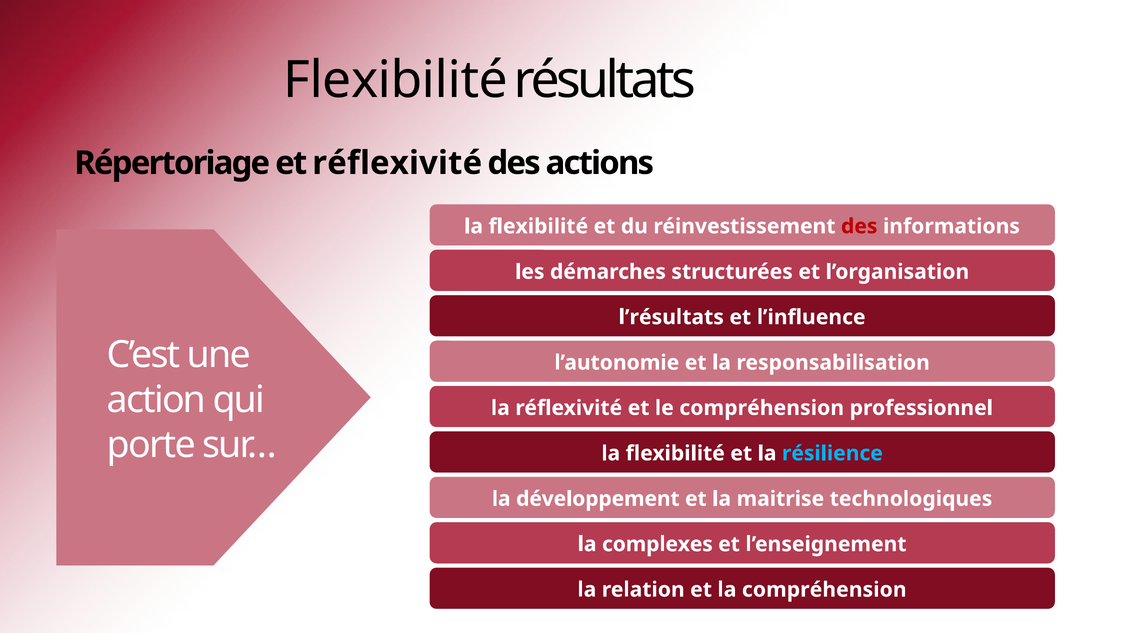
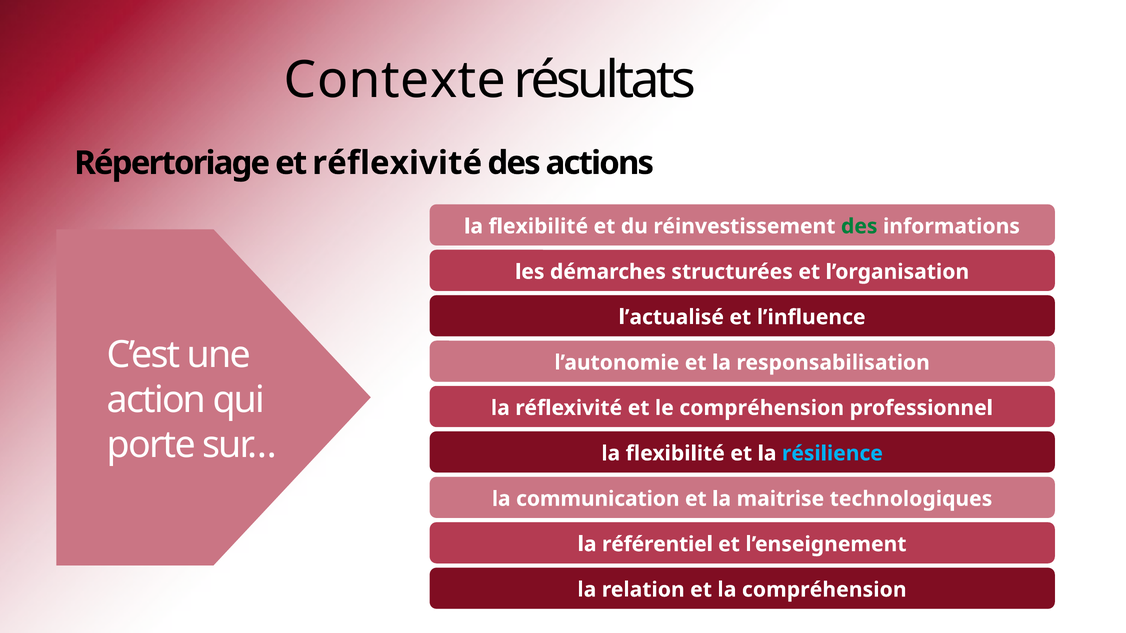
Flexibilité at (396, 80): Flexibilité -> Contexte
des at (859, 226) colour: red -> green
l’résultats: l’résultats -> l’actualisé
développement: développement -> communication
complexes: complexes -> référentiel
